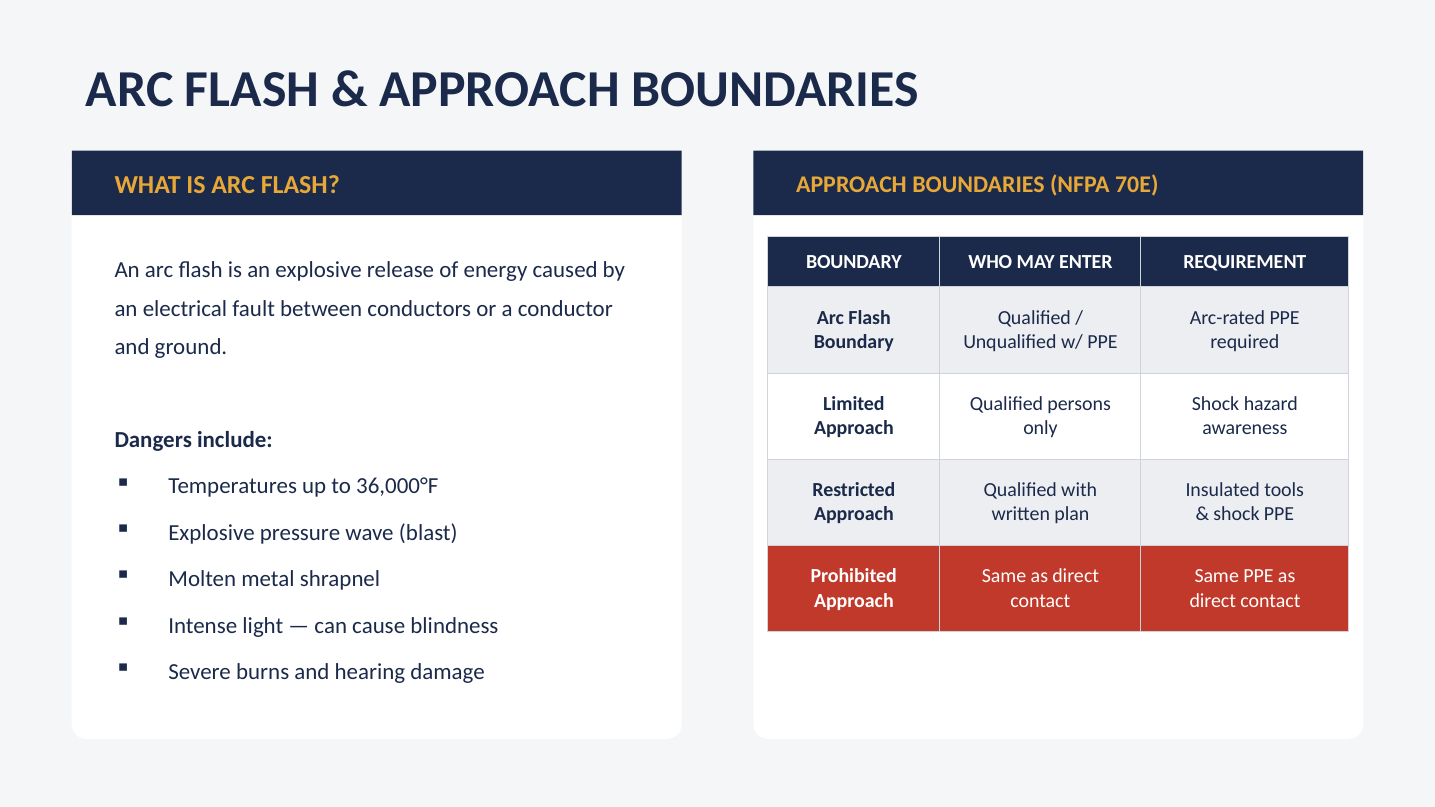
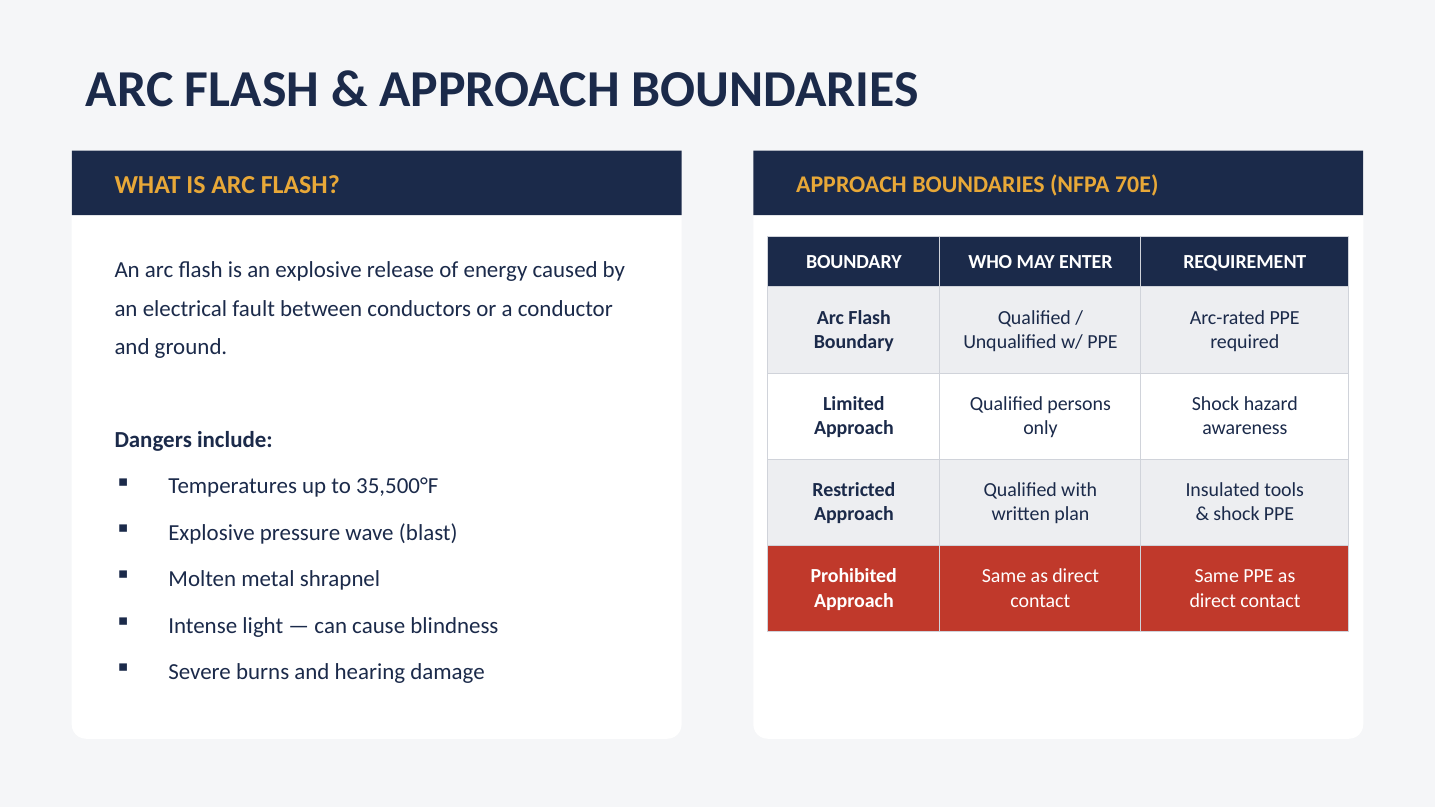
36,000°F: 36,000°F -> 35,500°F
